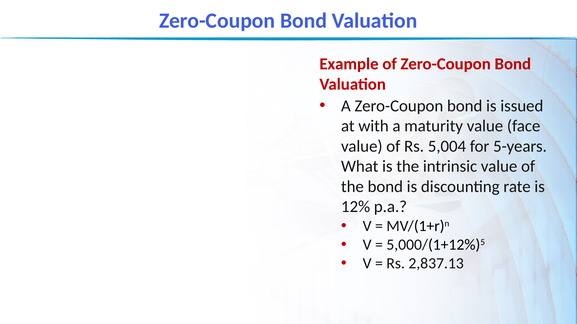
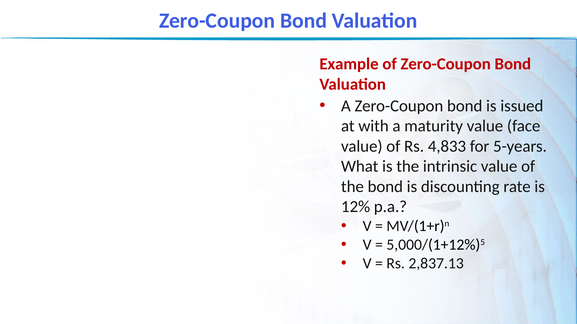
5,004: 5,004 -> 4,833
